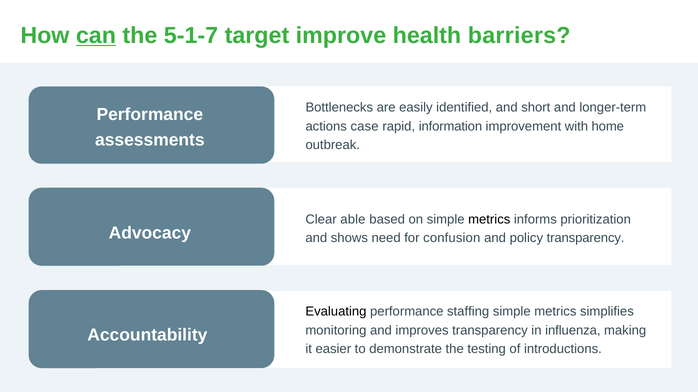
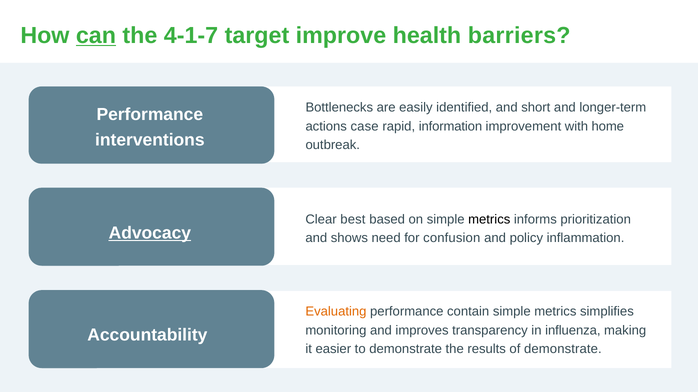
5-1-7: 5-1-7 -> 4-1-7
assessments: assessments -> interventions
able: able -> best
Advocacy underline: none -> present
policy transparency: transparency -> inflammation
Evaluating colour: black -> orange
staffing: staffing -> contain
testing: testing -> results
of introductions: introductions -> demonstrate
